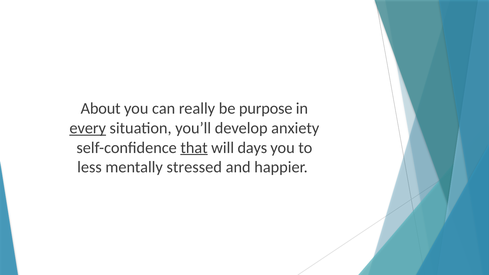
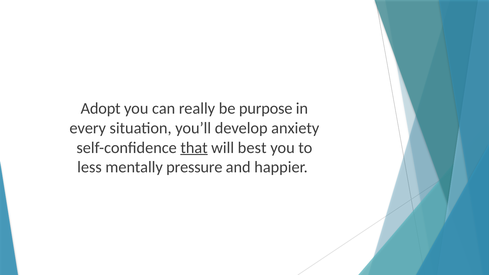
About: About -> Adopt
every underline: present -> none
days: days -> best
stressed: stressed -> pressure
